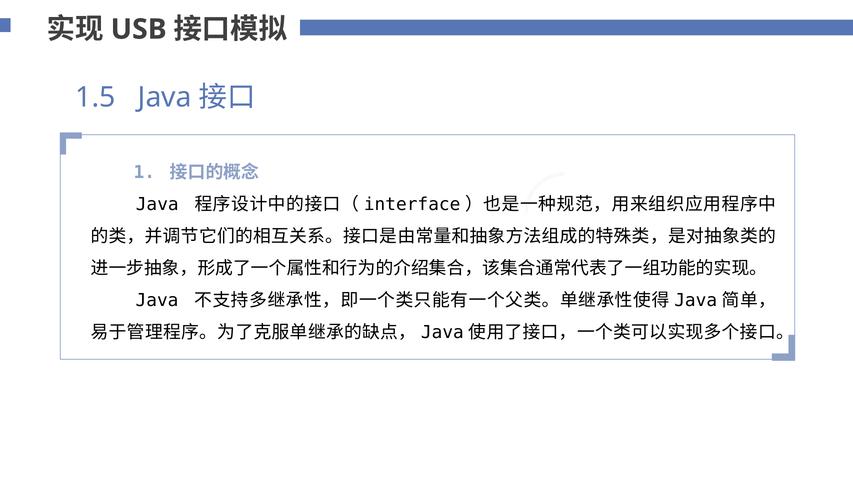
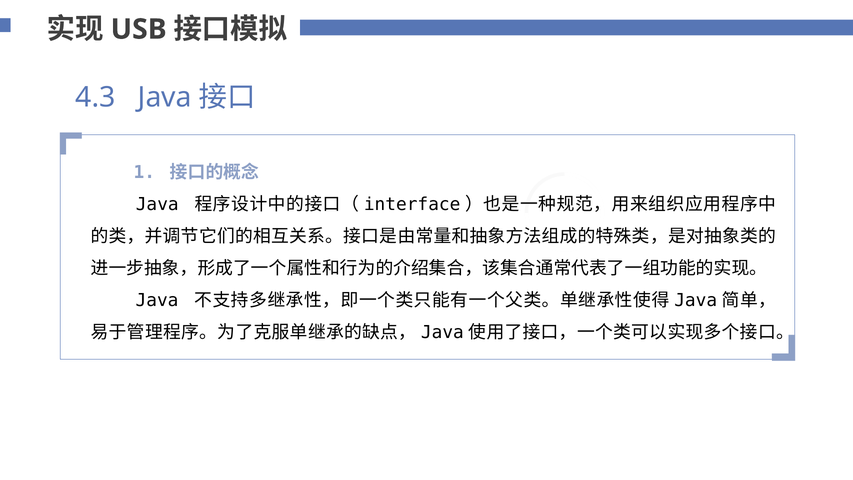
1.5: 1.5 -> 4.3
